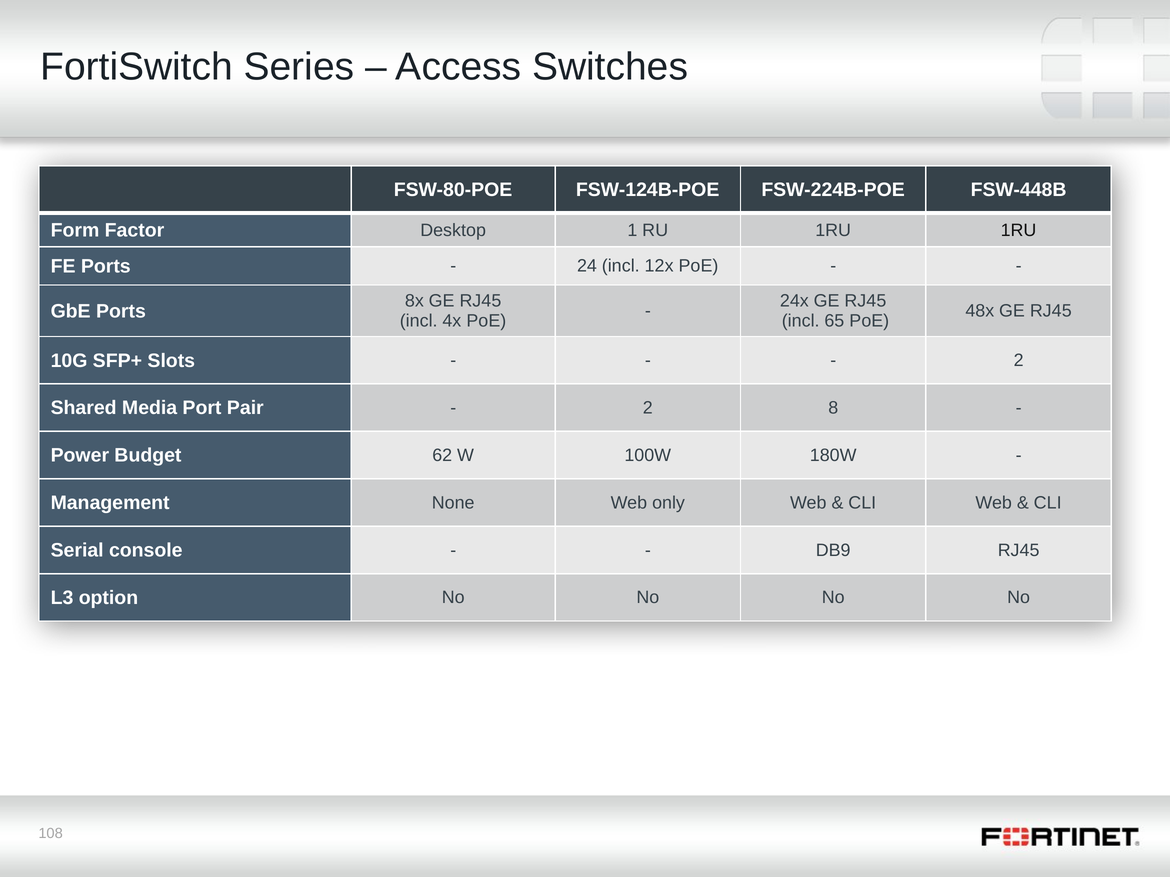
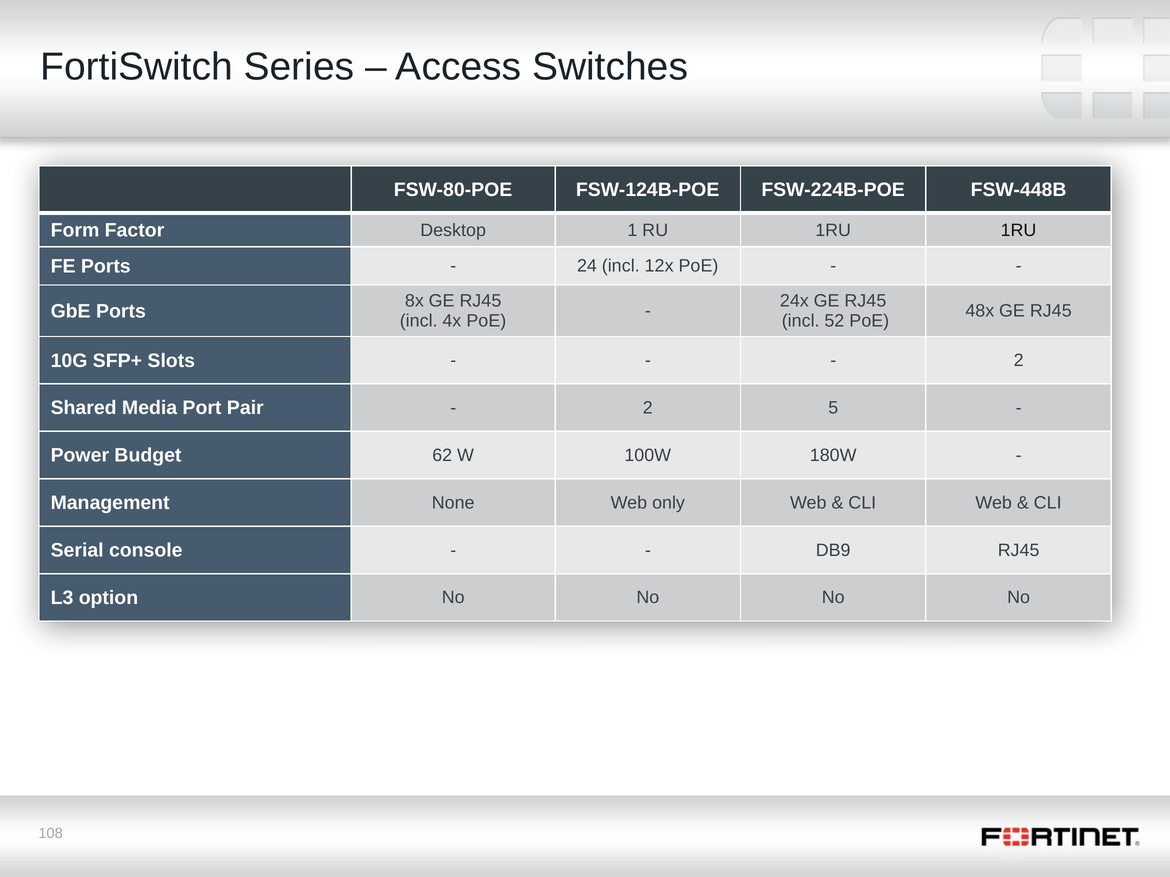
65: 65 -> 52
8: 8 -> 5
